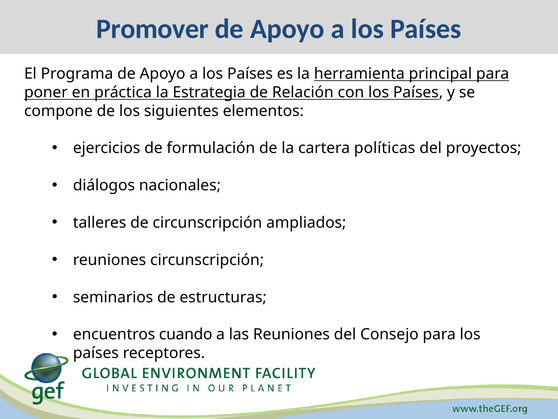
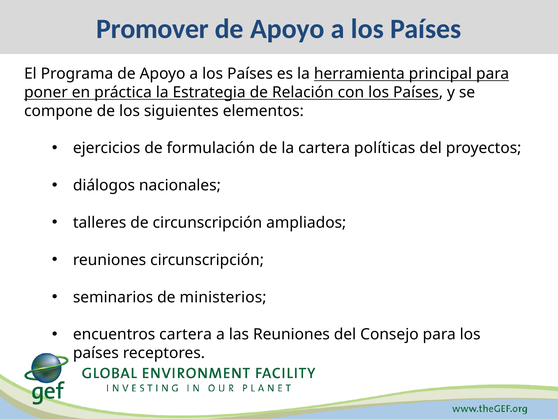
estructuras: estructuras -> ministerios
encuentros cuando: cuando -> cartera
